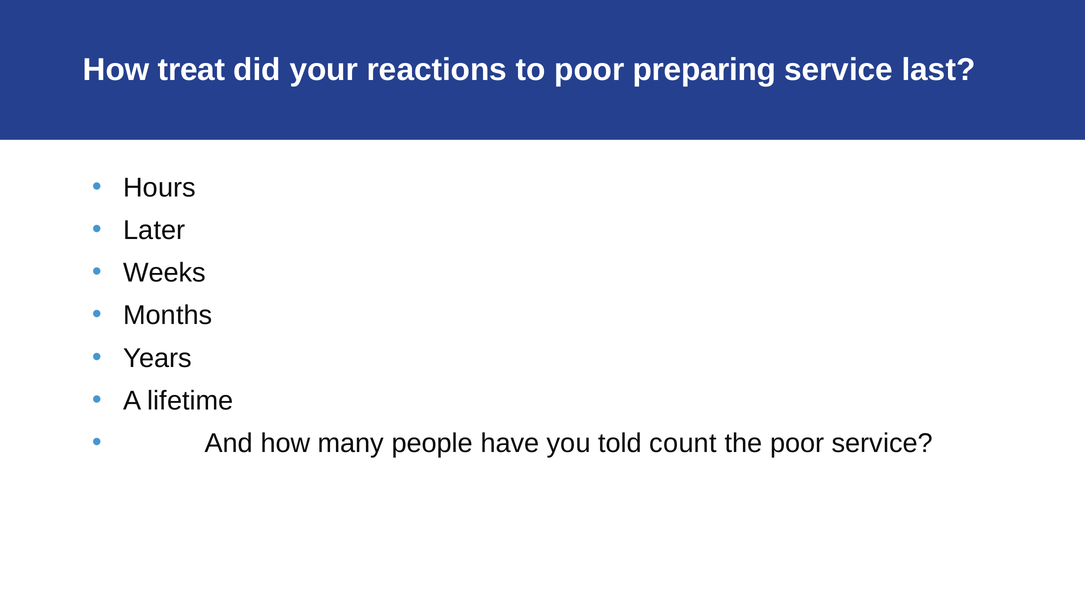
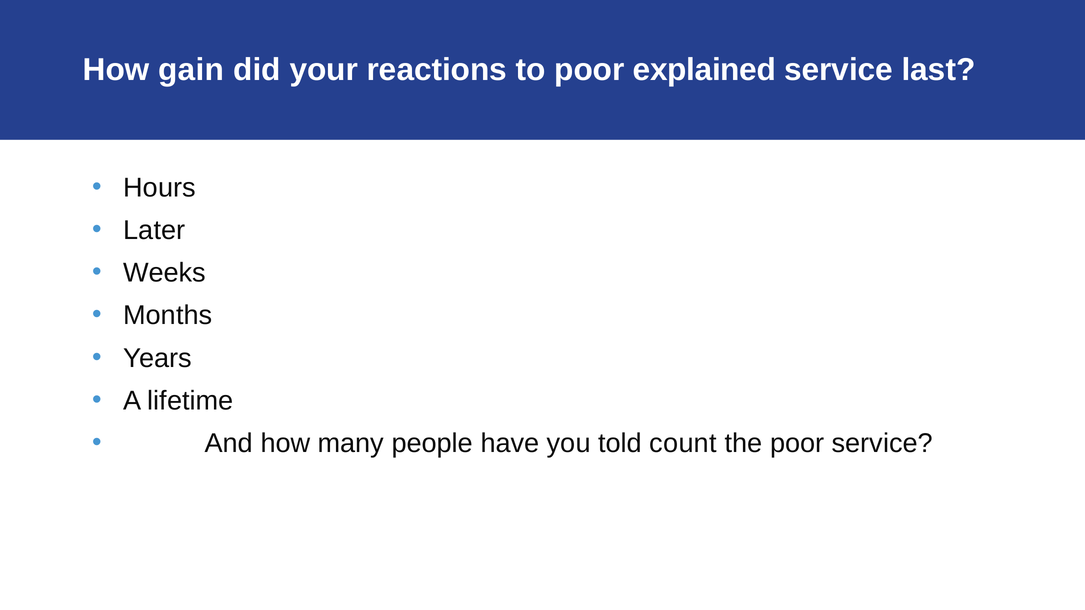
treat: treat -> gain
preparing: preparing -> explained
